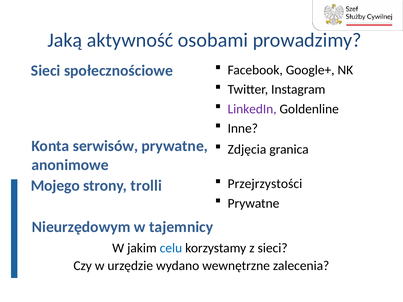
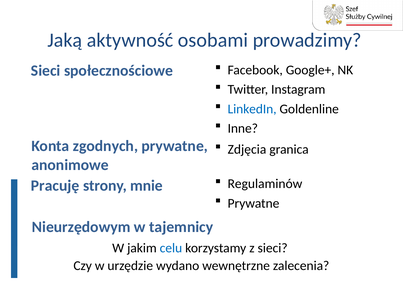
LinkedIn colour: purple -> blue
serwisów: serwisów -> zgodnych
Mojego: Mojego -> Pracuję
trolli: trolli -> mnie
Przejrzystości: Przejrzystości -> Regulaminów
